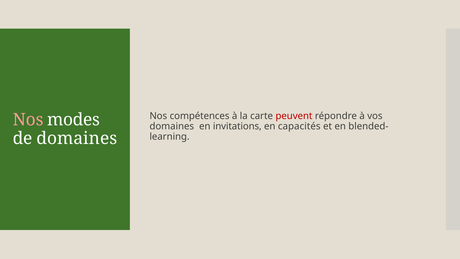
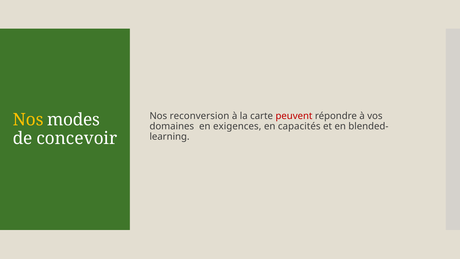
compétences: compétences -> reconversion
Nos at (28, 120) colour: pink -> yellow
invitations: invitations -> exigences
de domaines: domaines -> concevoir
